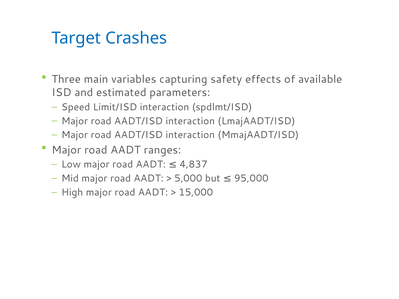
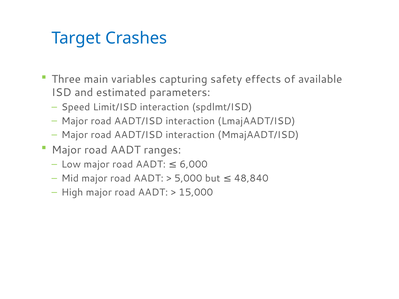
4,837: 4,837 -> 6,000
95,000: 95,000 -> 48,840
